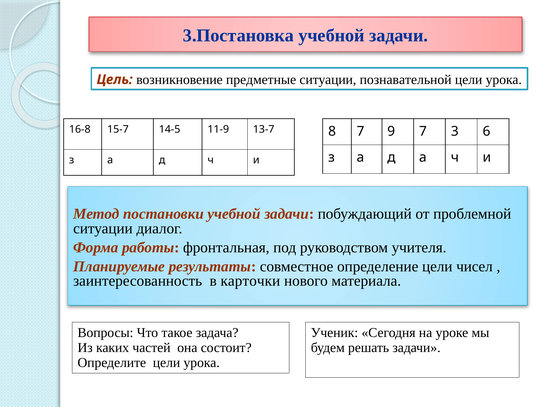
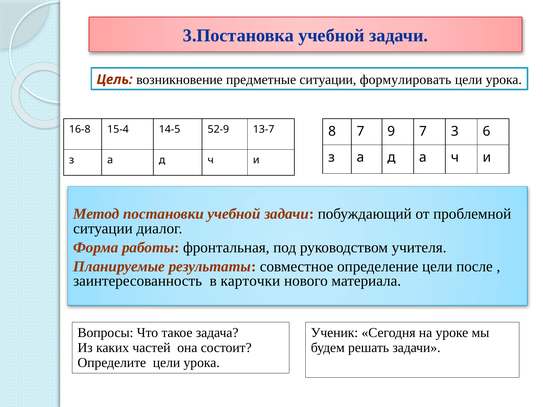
познавательной: познавательной -> формулировать
15-7: 15-7 -> 15-4
11-9: 11-9 -> 52-9
чисел: чисел -> после
